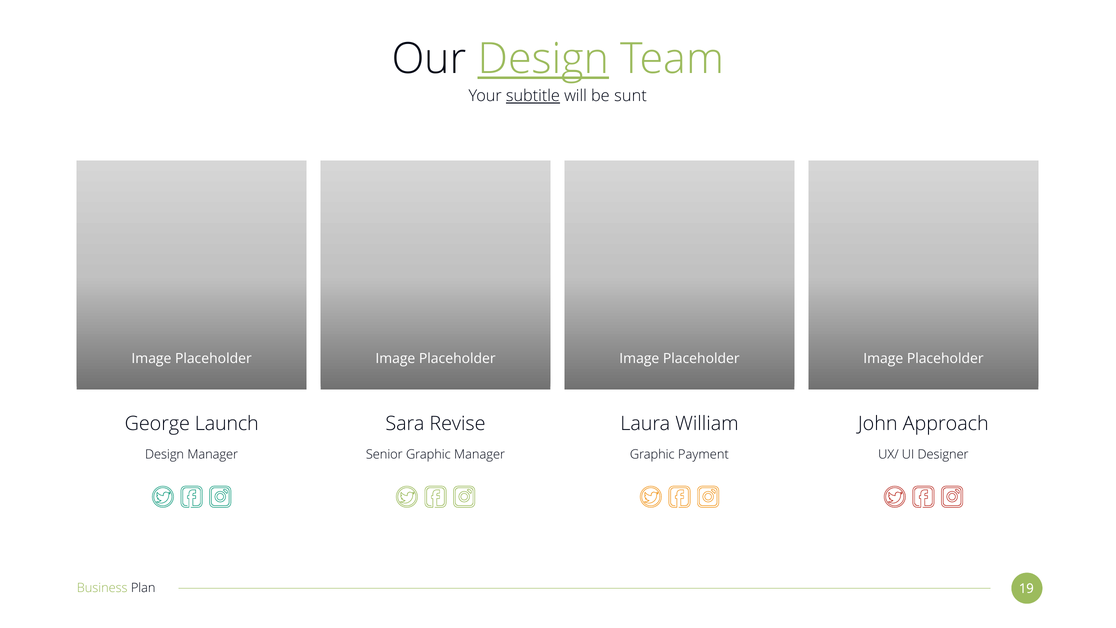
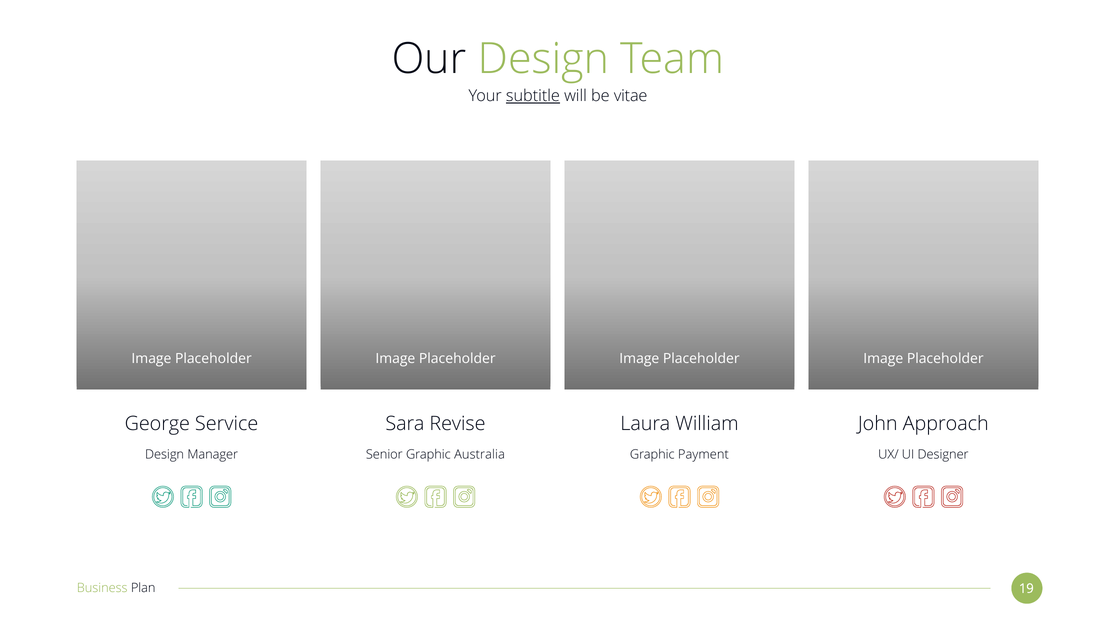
Design at (543, 59) underline: present -> none
sunt: sunt -> vitae
Launch: Launch -> Service
Graphic Manager: Manager -> Australia
